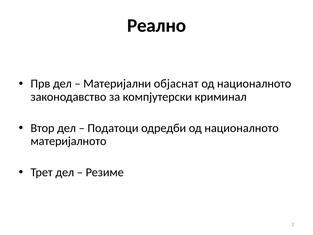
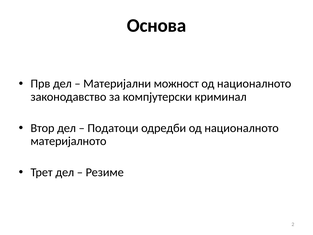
Реално: Реално -> Основа
објаснат: објаснат -> можност
